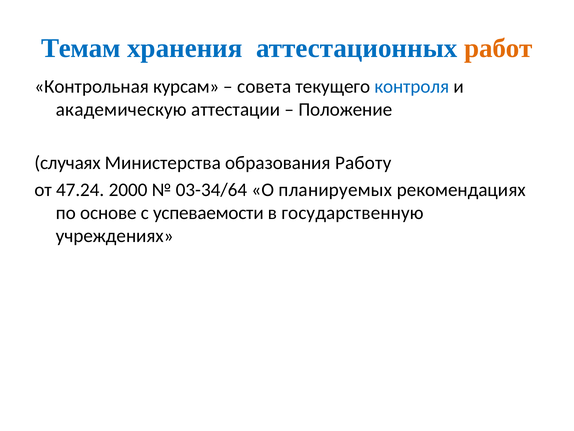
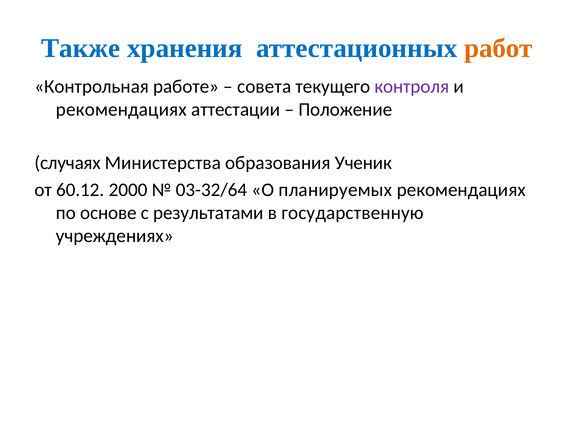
Темам: Темам -> Также
курсам: курсам -> работе
контроля colour: blue -> purple
академическую at (121, 109): академическую -> рекомендациях
Работу: Работу -> Ученик
47.24: 47.24 -> 60.12
03-34/64: 03-34/64 -> 03-32/64
успеваемости: успеваемости -> результатами
